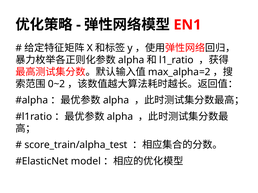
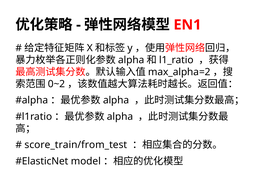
score_train/alpha_test: score_train/alpha_test -> score_train/from_test
